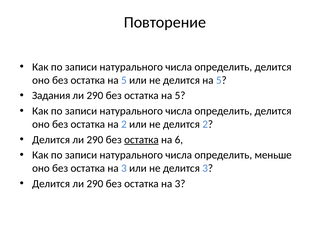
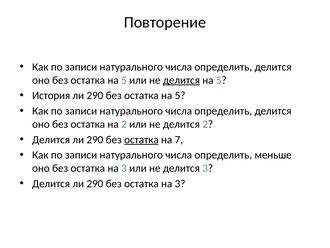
делится at (181, 80) underline: none -> present
Задания: Задания -> История
6: 6 -> 7
